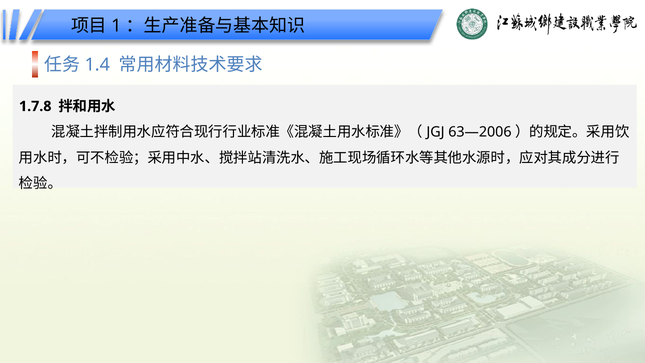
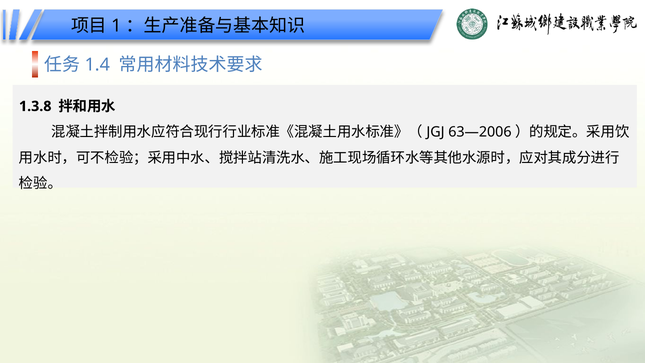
1.7.8: 1.7.8 -> 1.3.8
